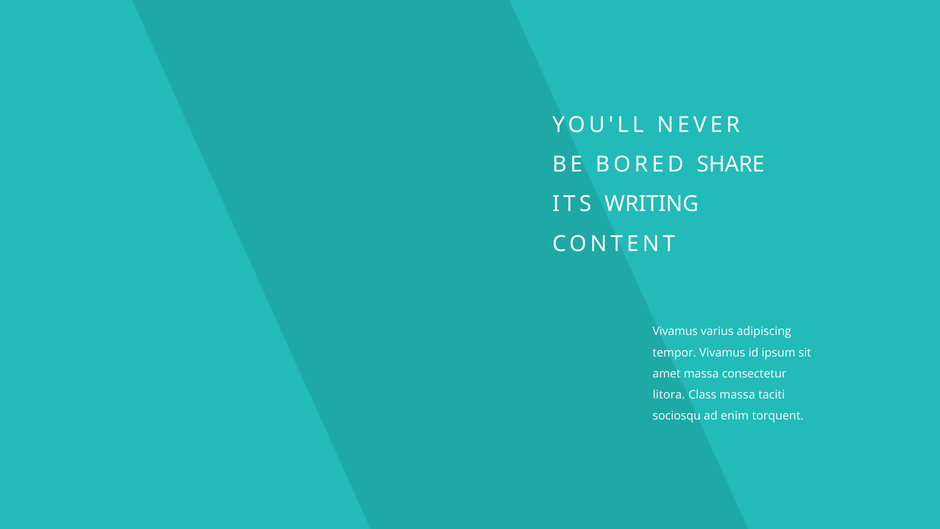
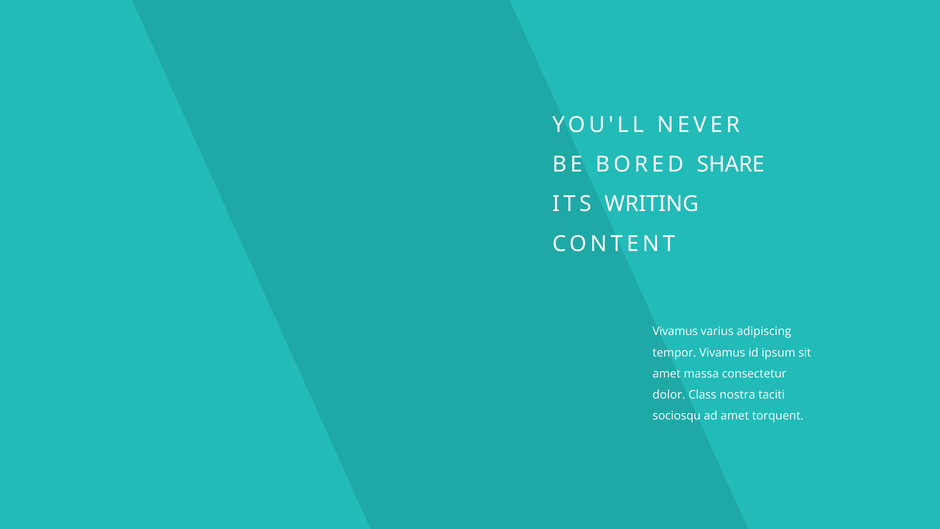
litora: litora -> dolor
Class massa: massa -> nostra
ad enim: enim -> amet
